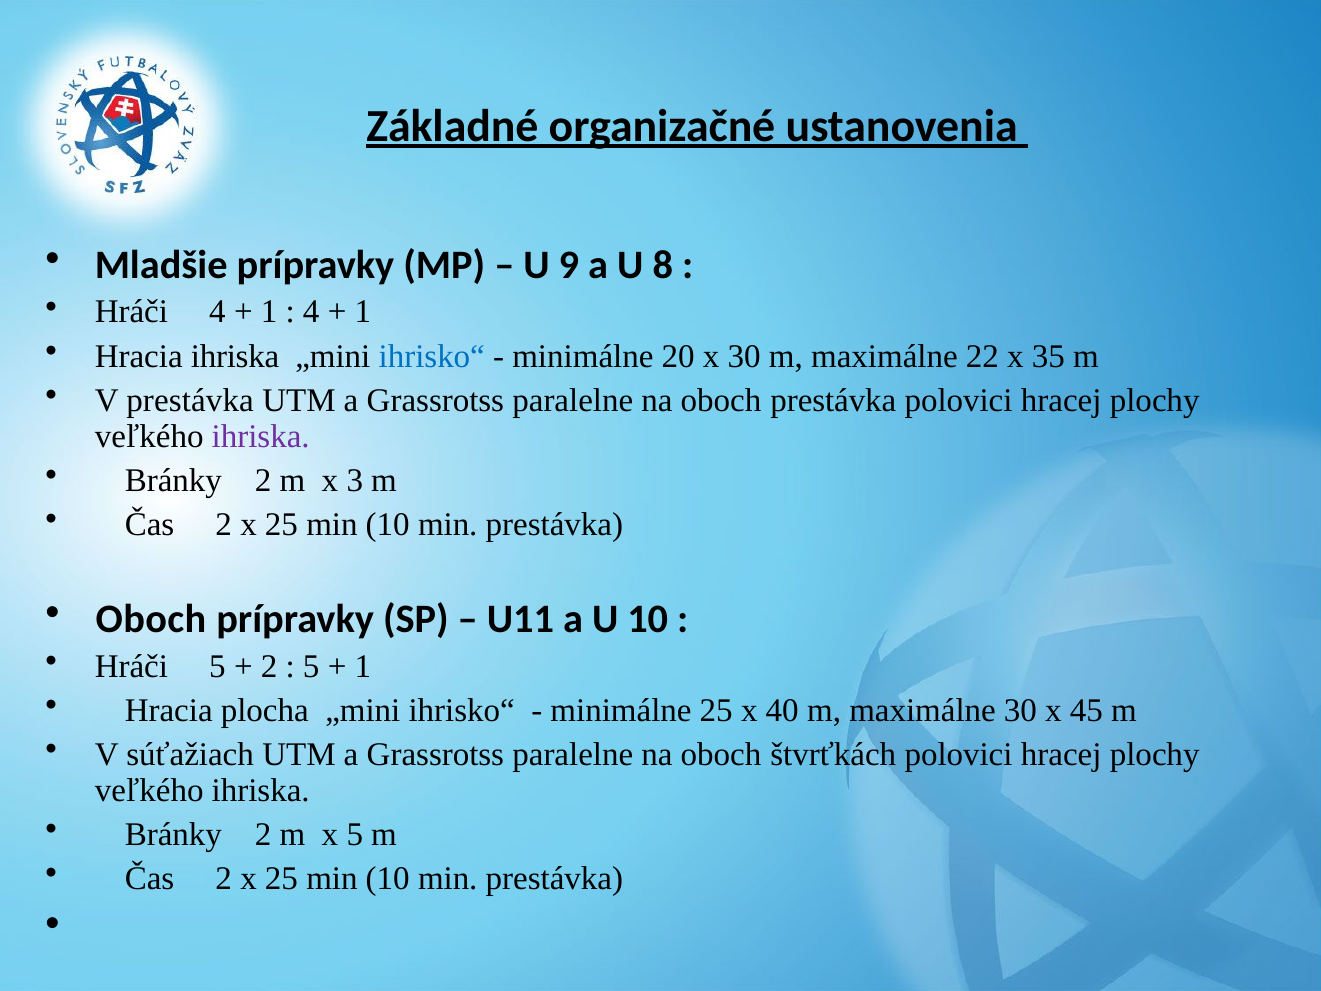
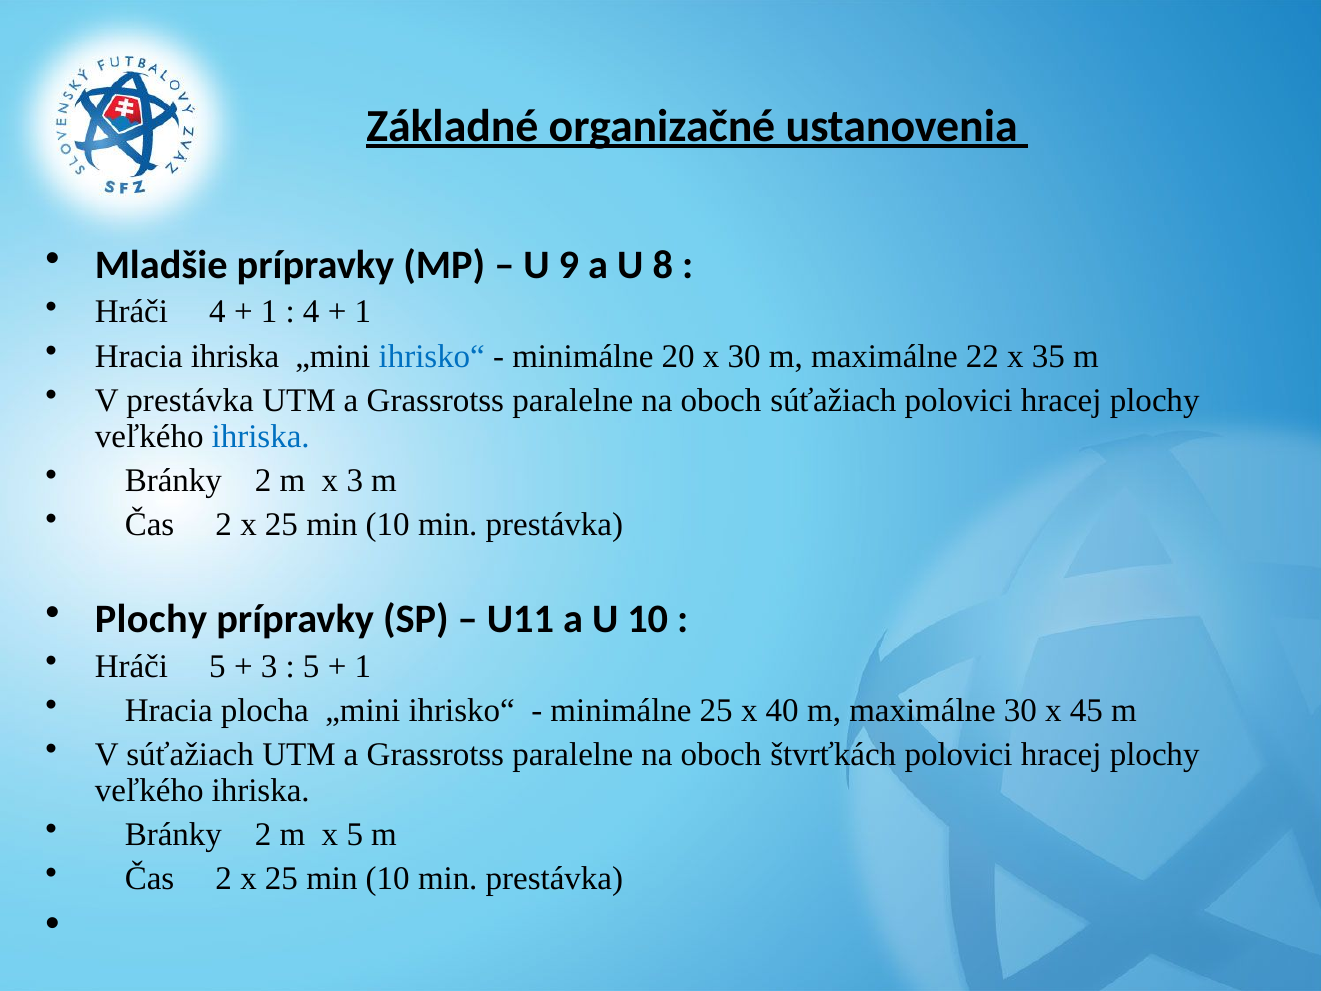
oboch prestávka: prestávka -> súťažiach
ihriska at (261, 436) colour: purple -> blue
Oboch at (151, 619): Oboch -> Plochy
2 at (269, 666): 2 -> 3
